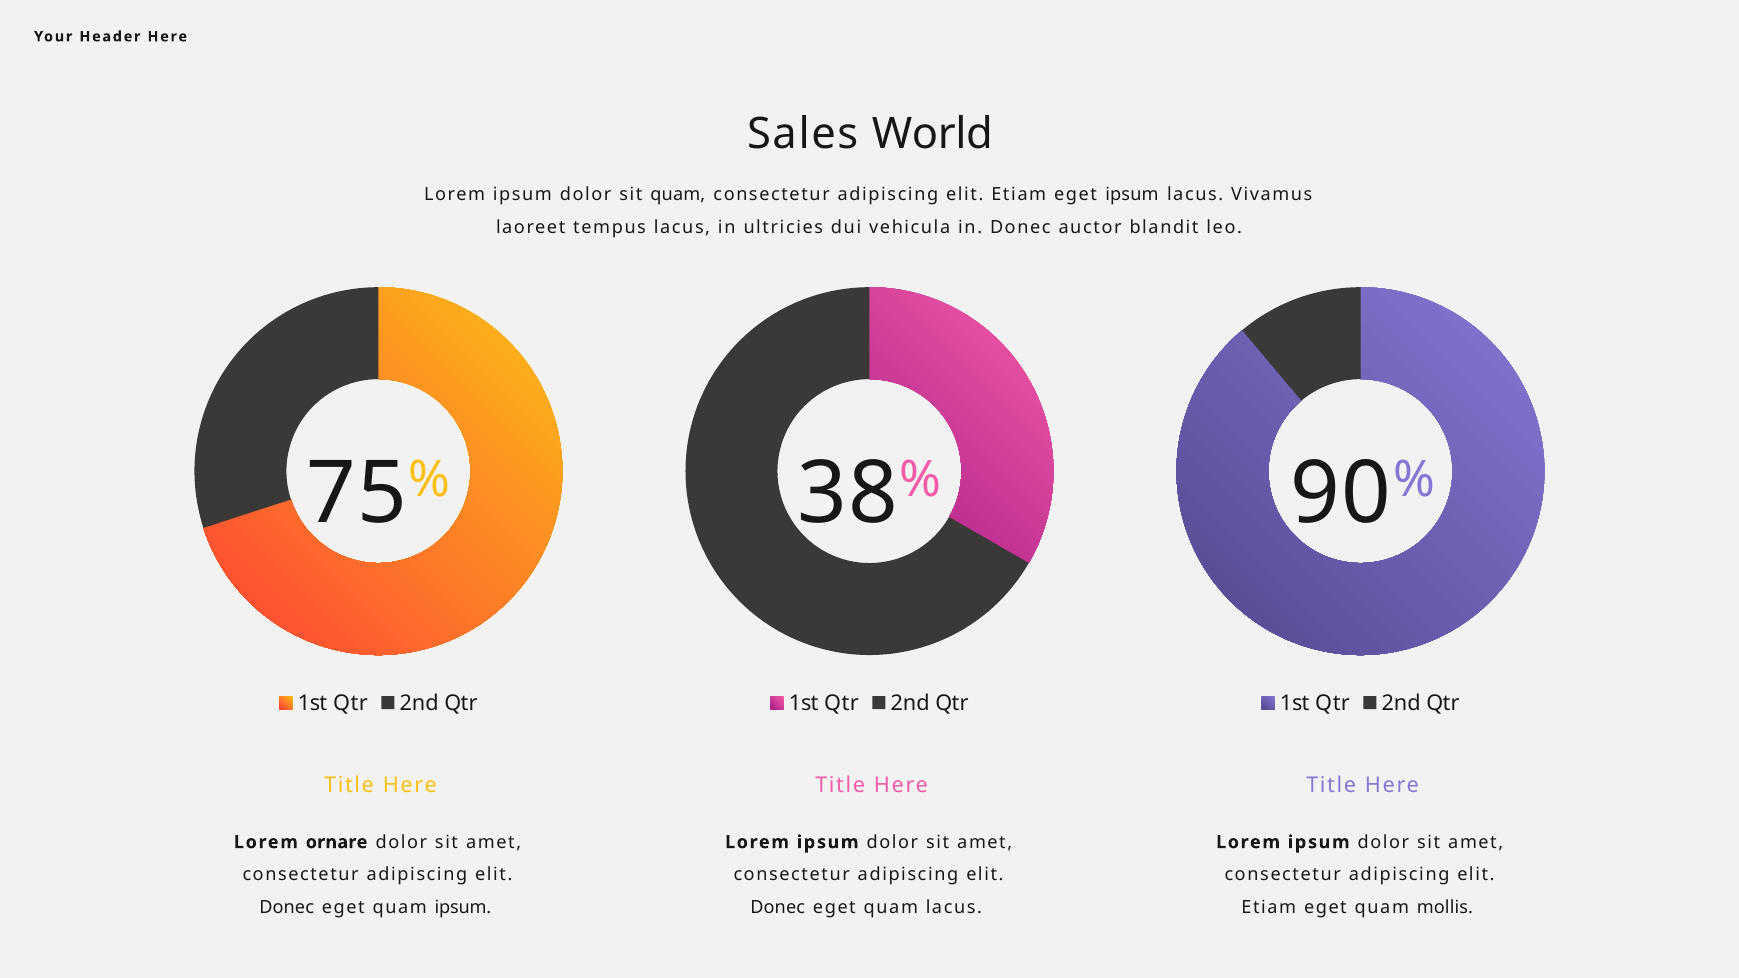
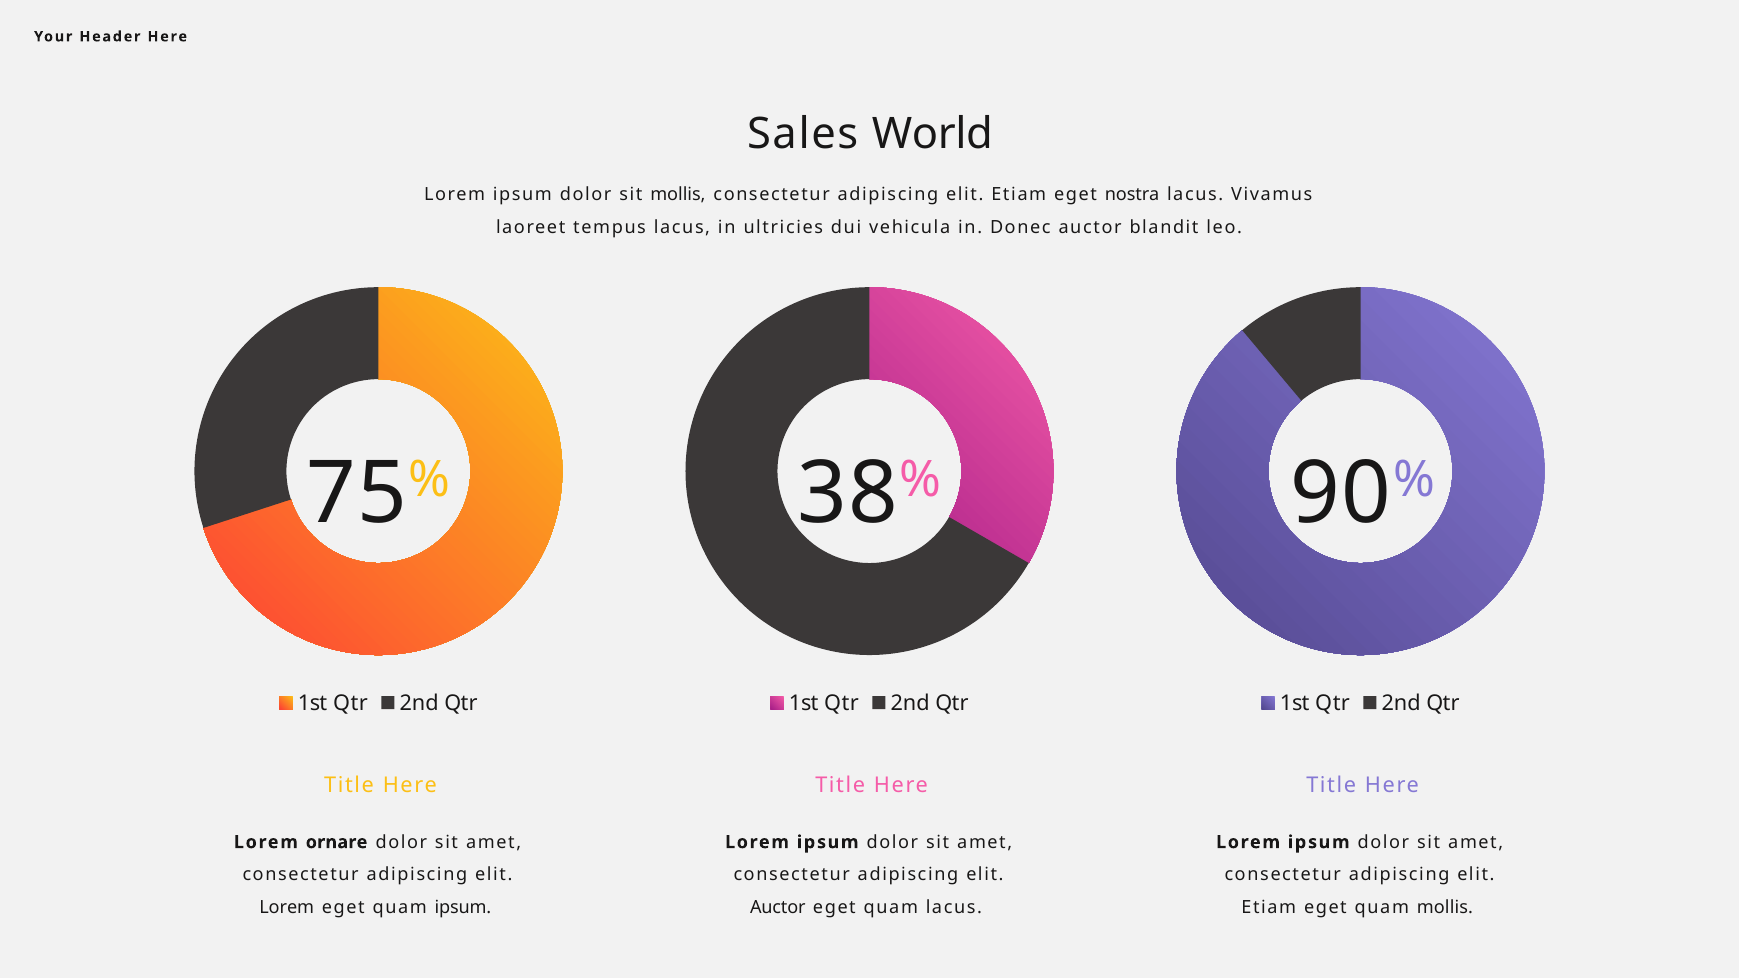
sit quam: quam -> mollis
eget ipsum: ipsum -> nostra
Donec at (287, 908): Donec -> Lorem
Donec at (778, 908): Donec -> Auctor
